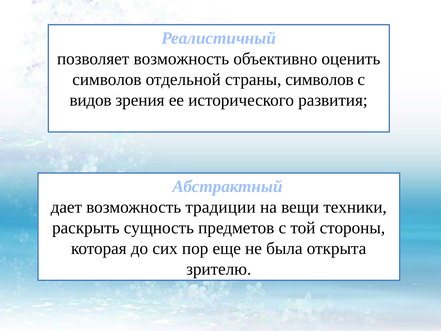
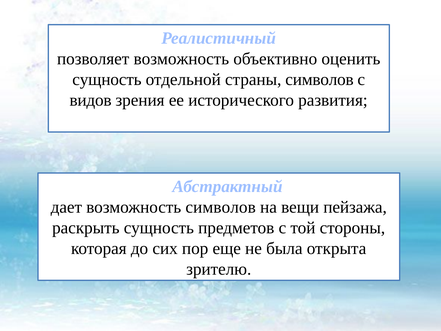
символов at (107, 79): символов -> сущность
возможность традиции: традиции -> символов
техники: техники -> пейзажа
